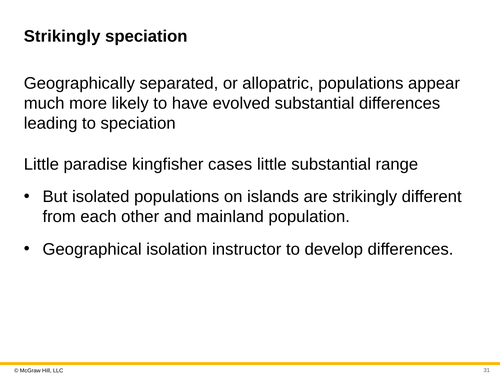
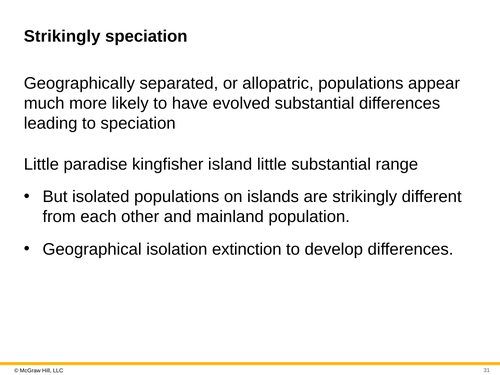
cases: cases -> island
instructor: instructor -> extinction
